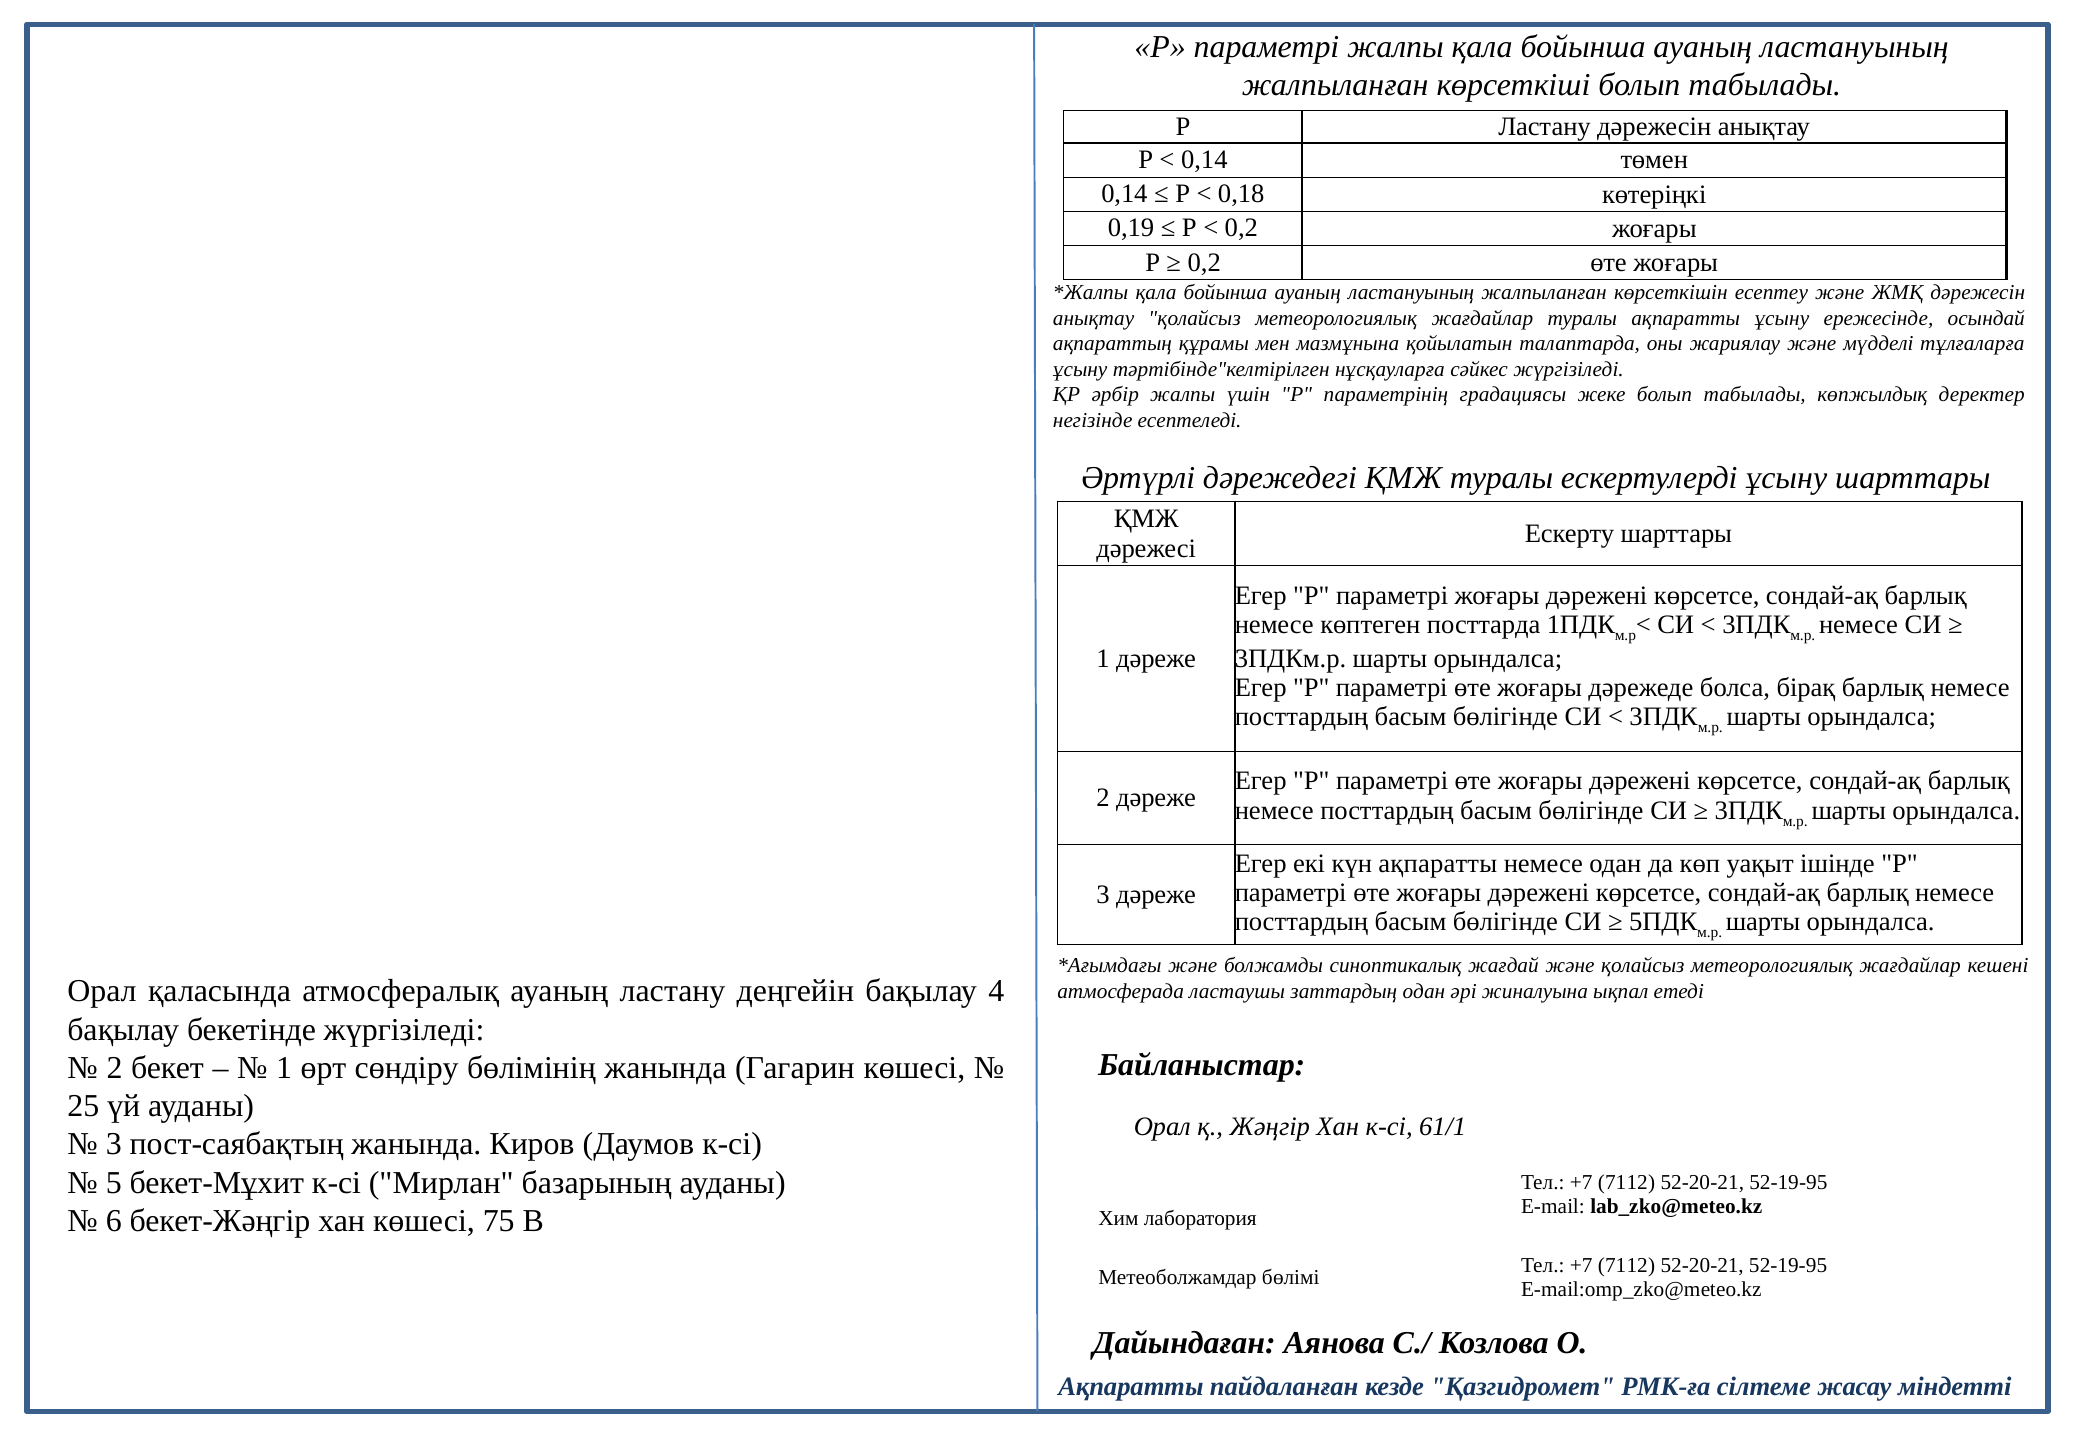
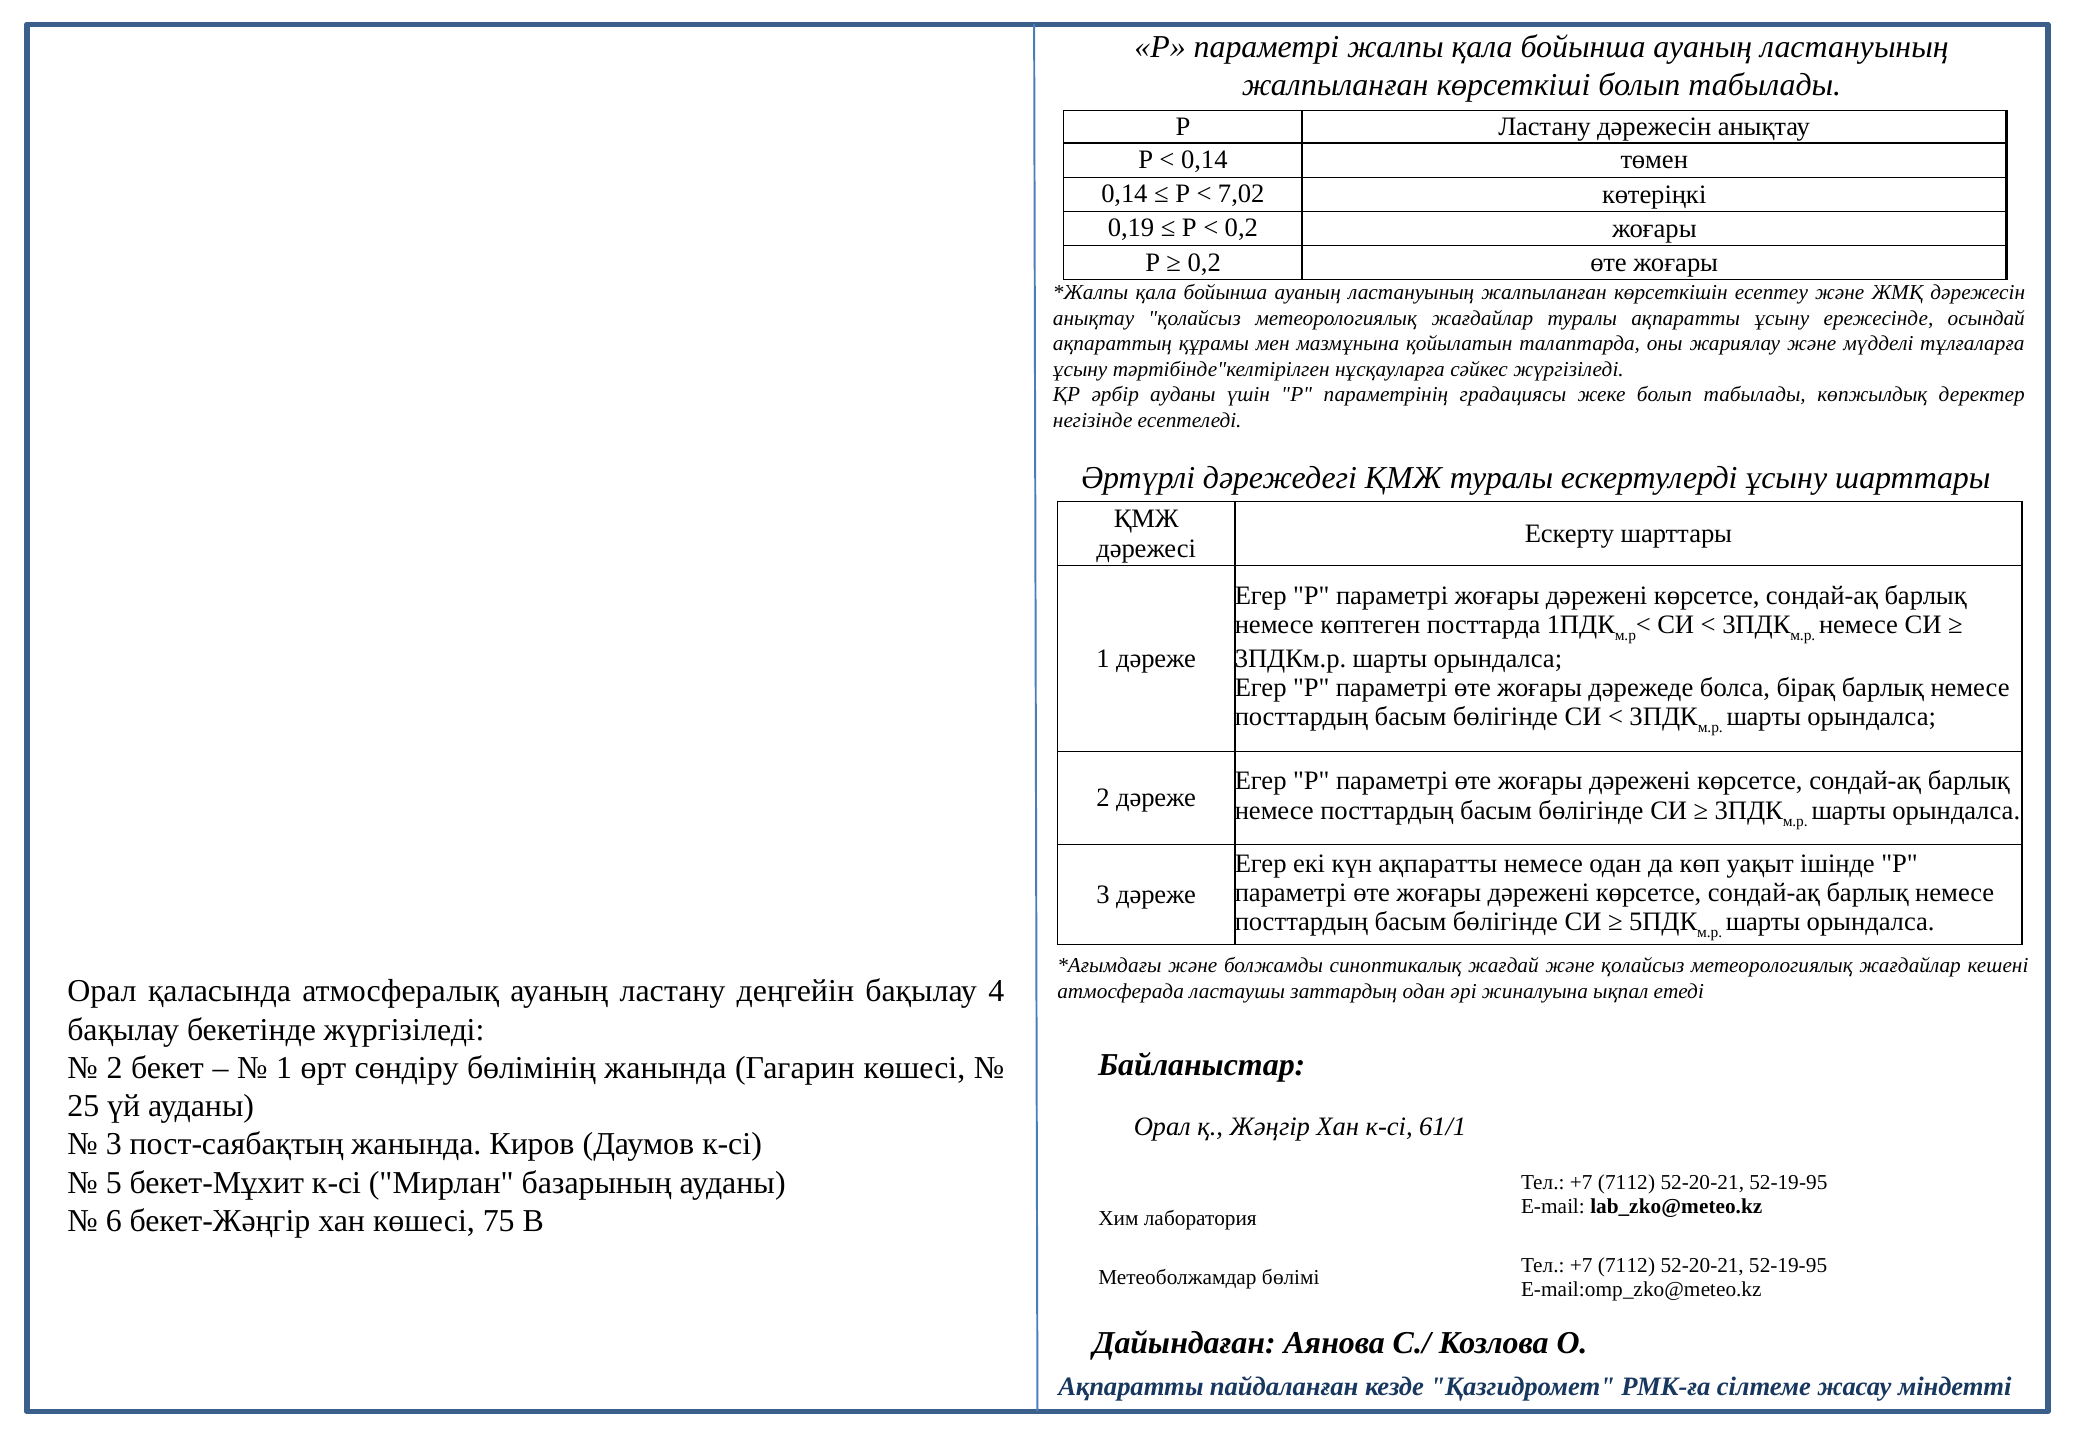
0,18: 0,18 -> 7,02
әрбір жалпы: жалпы -> ауданы
